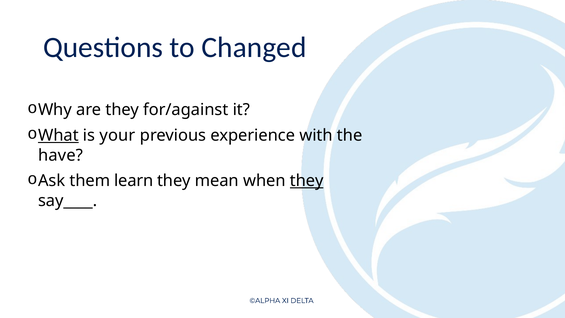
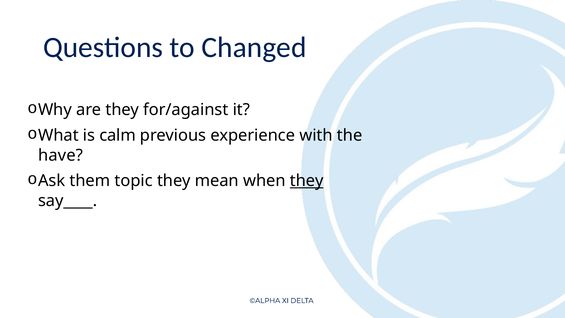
What underline: present -> none
your: your -> calm
learn: learn -> topic
